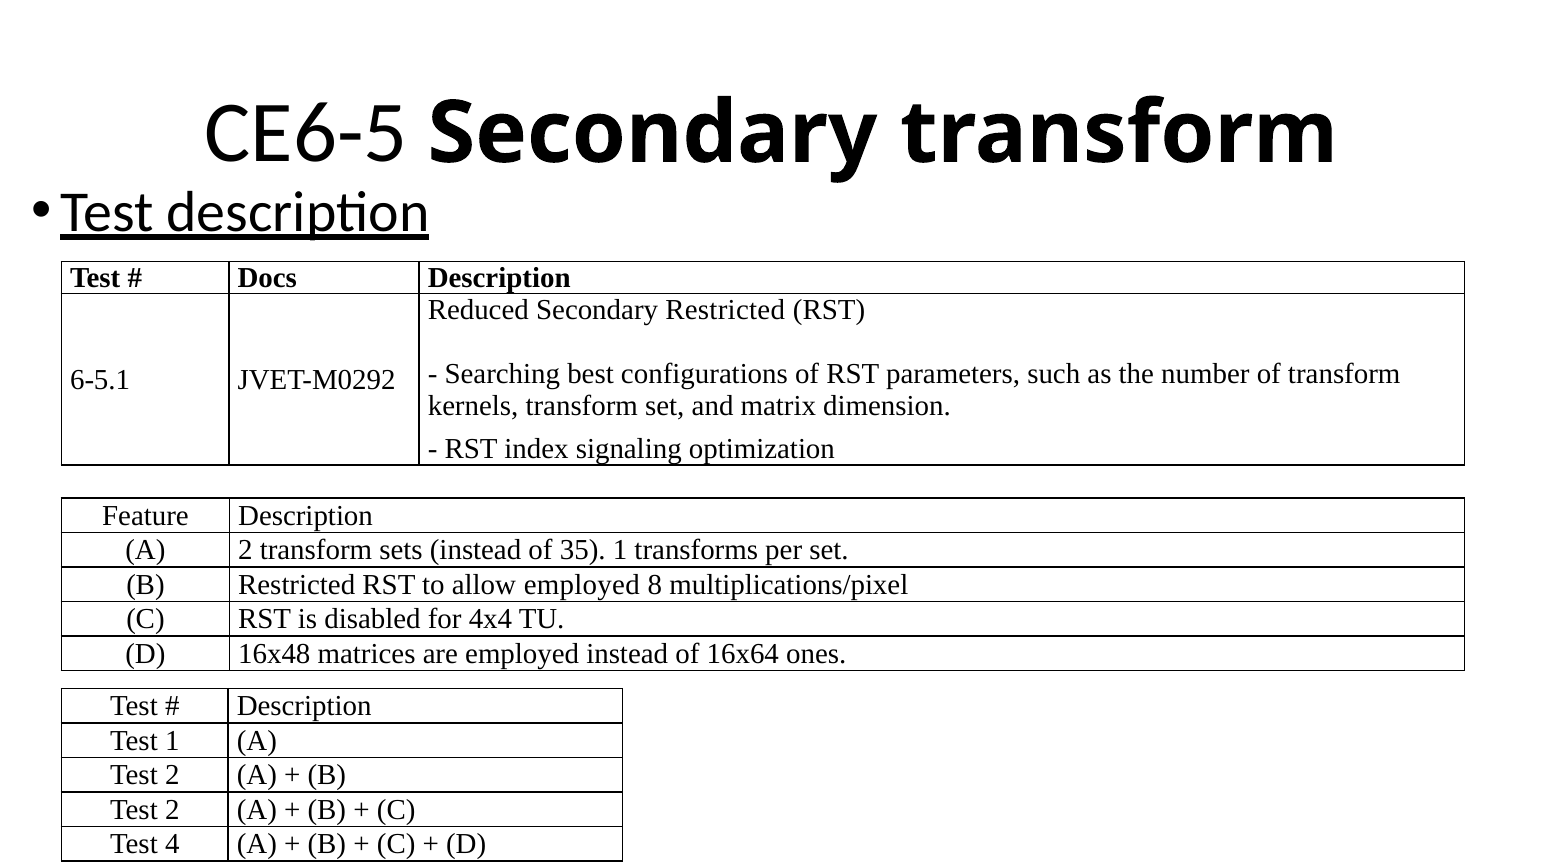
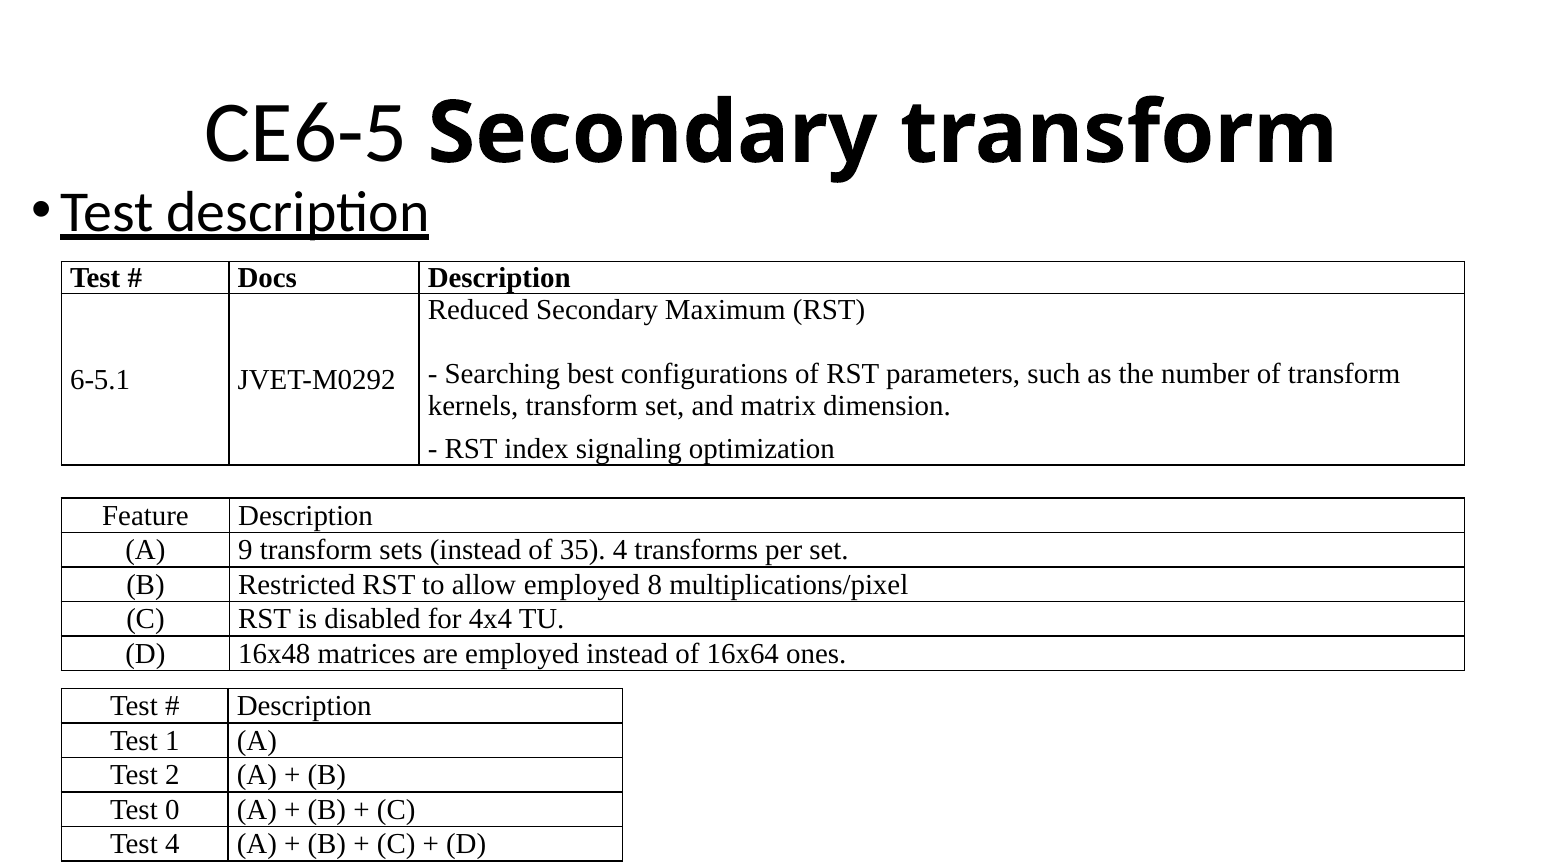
Secondary Restricted: Restricted -> Maximum
A 2: 2 -> 9
35 1: 1 -> 4
2 at (172, 810): 2 -> 0
